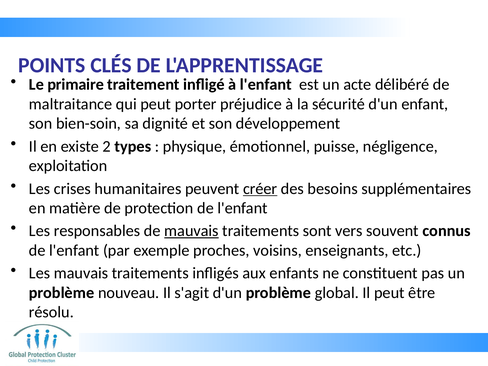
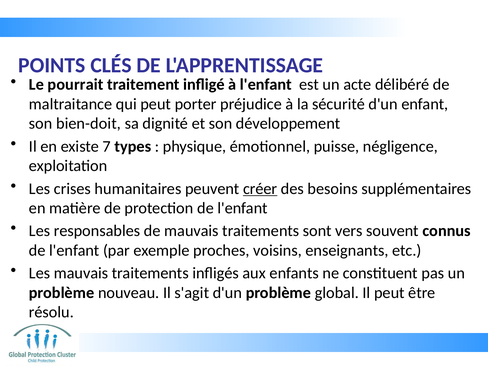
primaire: primaire -> pourrait
bien-soin: bien-soin -> bien-doit
2: 2 -> 7
mauvais at (191, 231) underline: present -> none
